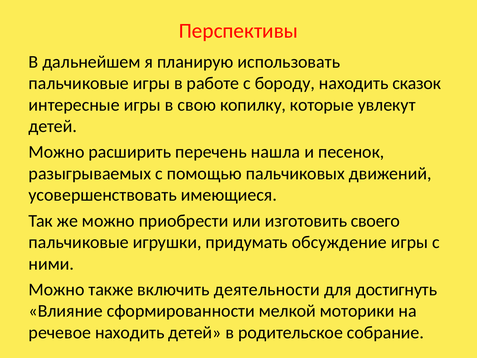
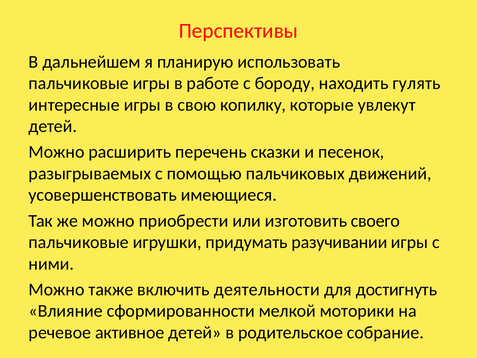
сказок: сказок -> гулять
нашла: нашла -> сказки
обсуждение: обсуждение -> разучивании
речевое находить: находить -> активное
